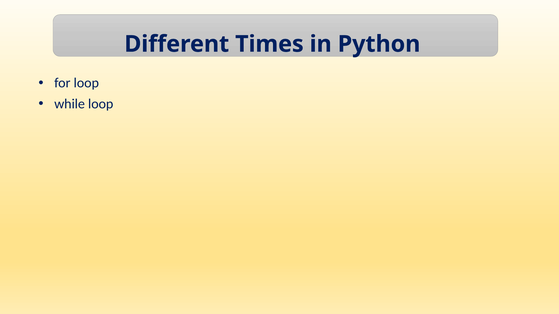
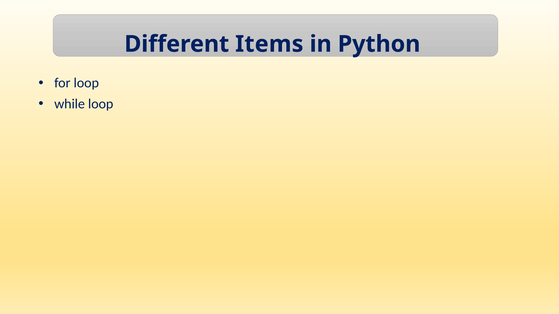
Times: Times -> Items
